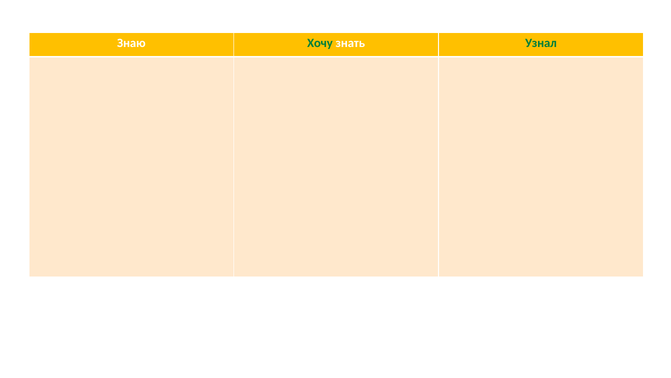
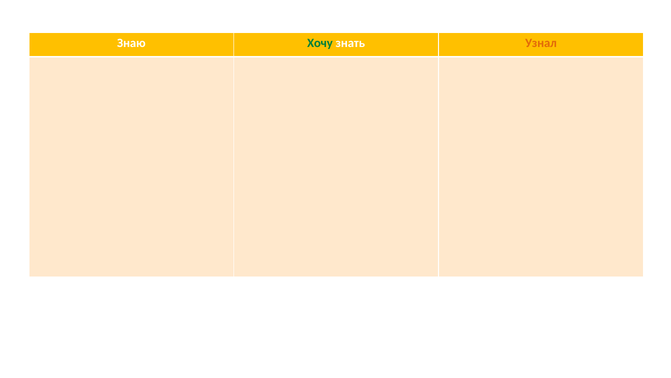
Узнал colour: green -> orange
